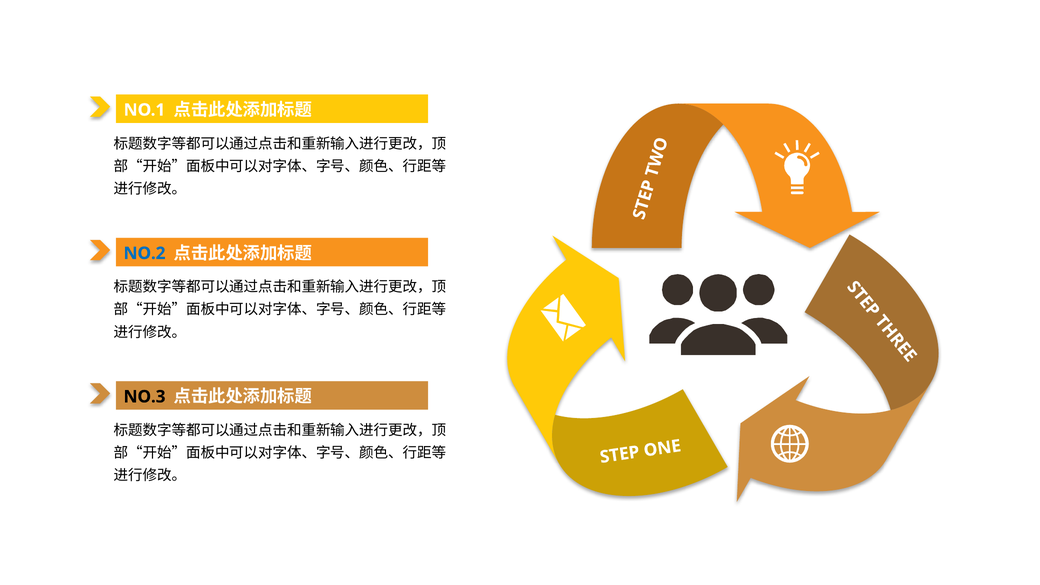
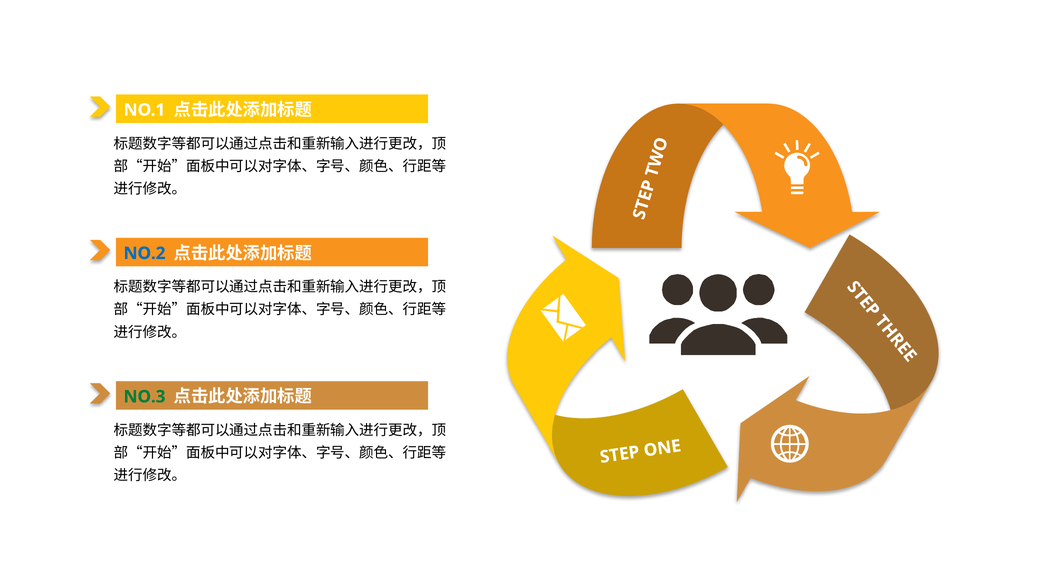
NO.3 colour: black -> green
